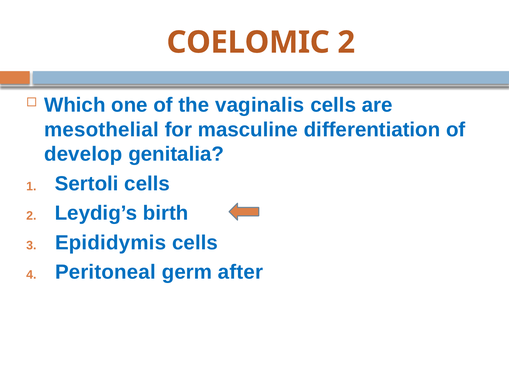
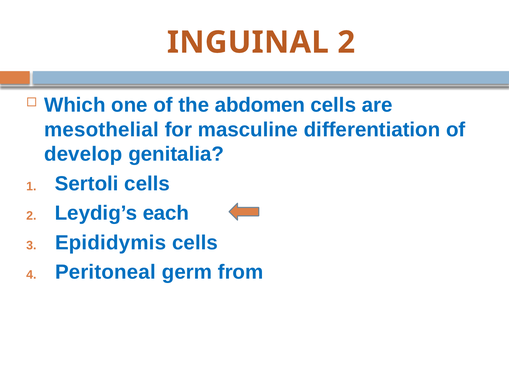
COELOMIC: COELOMIC -> INGUINAL
vaginalis: vaginalis -> abdomen
birth: birth -> each
after: after -> from
